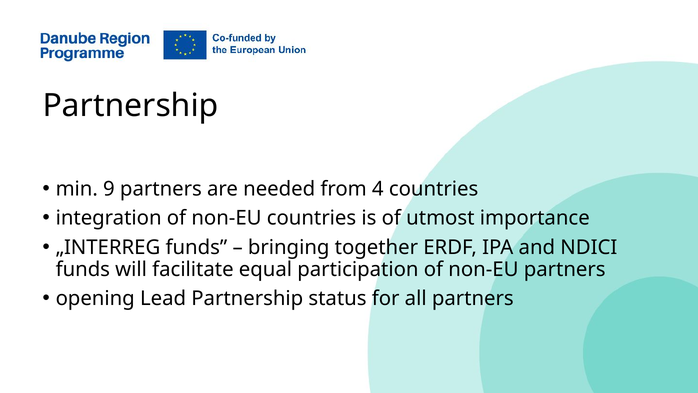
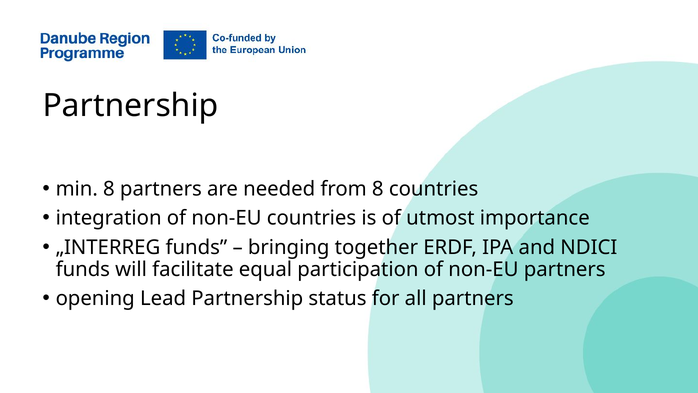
min 9: 9 -> 8
from 4: 4 -> 8
